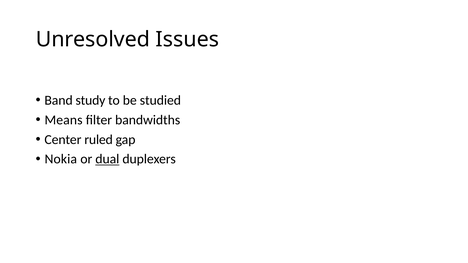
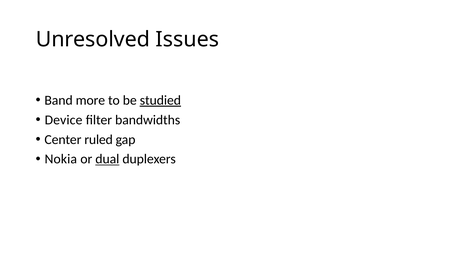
study: study -> more
studied underline: none -> present
Means: Means -> Device
